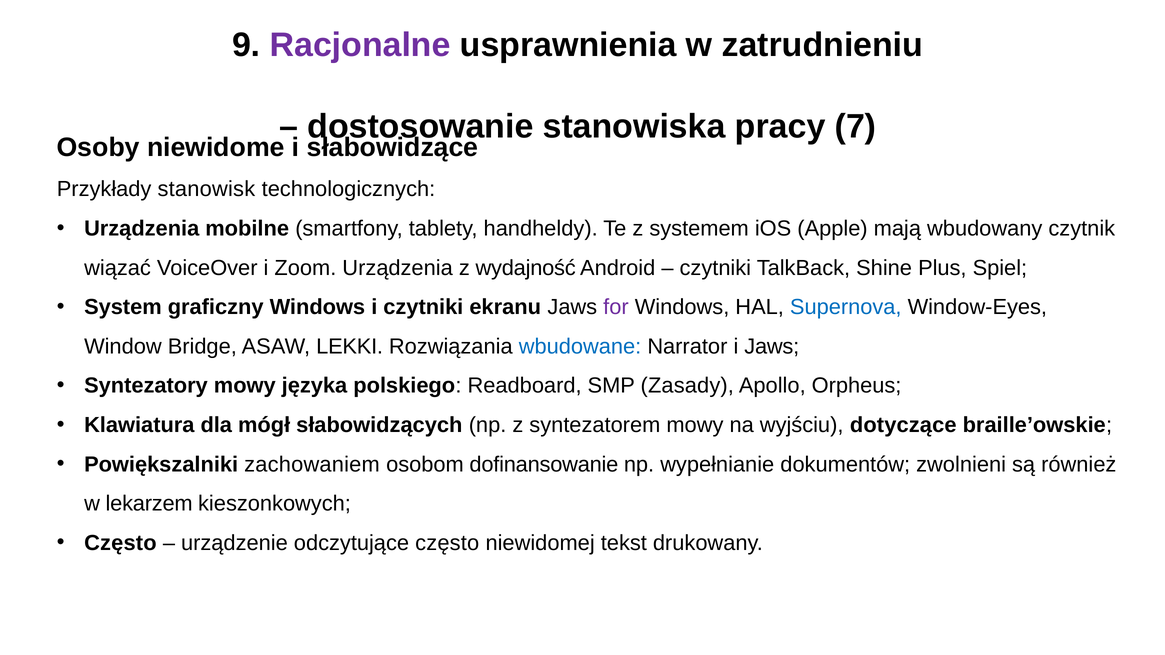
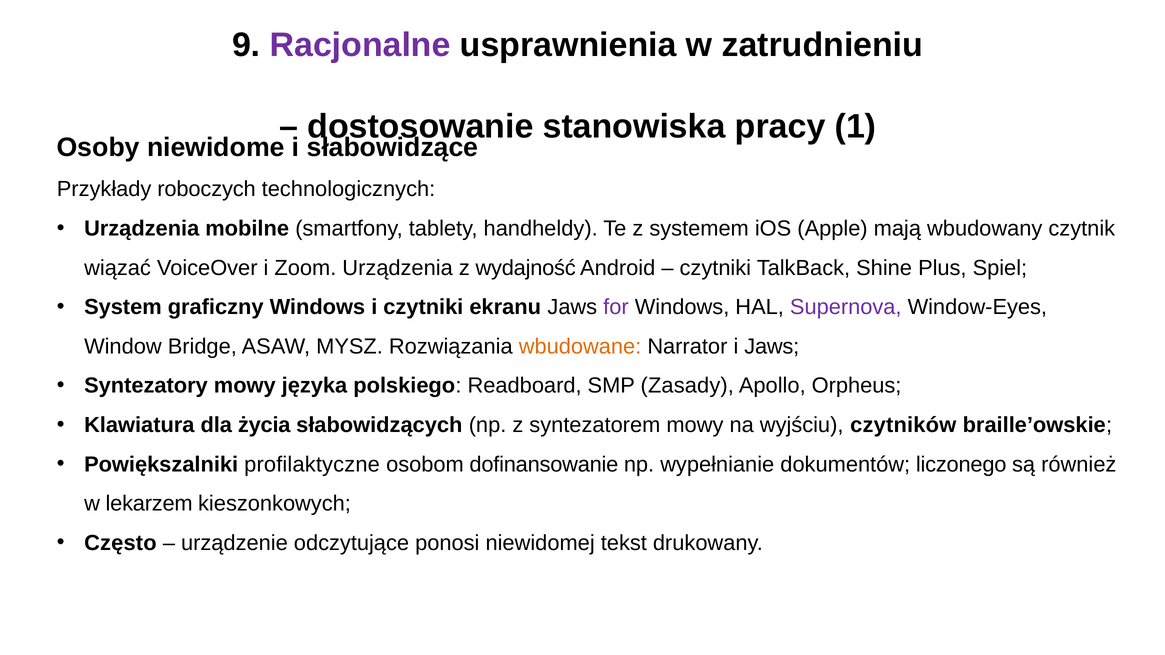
7: 7 -> 1
stanowisk: stanowisk -> roboczych
Supernova colour: blue -> purple
LEKKI: LEKKI -> MYSZ
wbudowane colour: blue -> orange
mógł: mógł -> życia
dotyczące: dotyczące -> czytników
zachowaniem: zachowaniem -> profilaktyczne
zwolnieni: zwolnieni -> liczonego
odczytujące często: często -> ponosi
